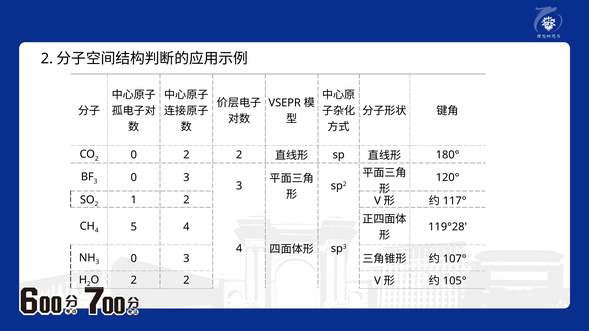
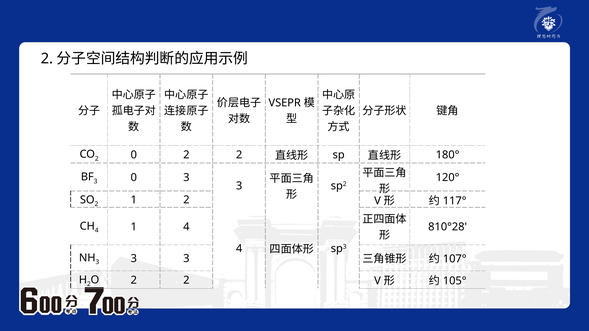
4 5: 5 -> 1
119°28: 119°28 -> 810°28
0 at (134, 259): 0 -> 3
